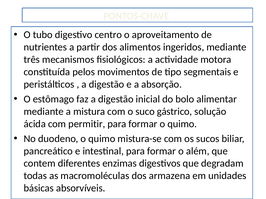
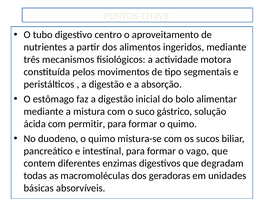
além: além -> vago
armazena: armazena -> geradoras
